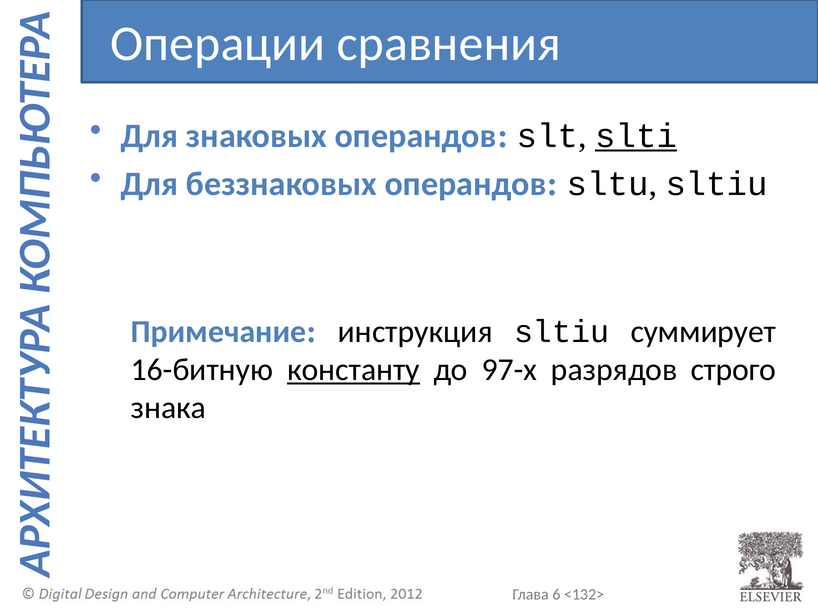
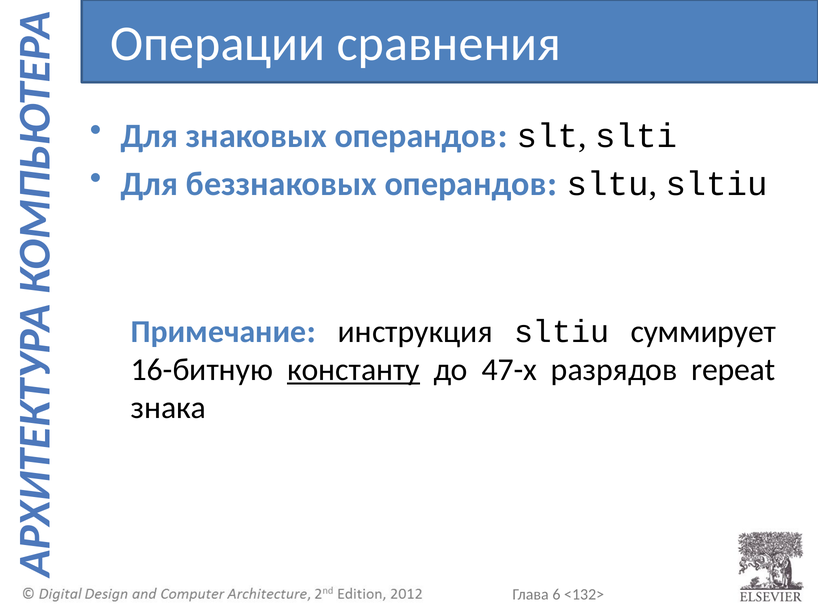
slti underline: present -> none
97-х: 97-х -> 47-х
строго: строго -> repeat
